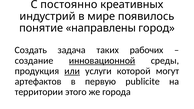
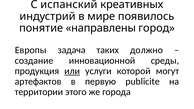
постоянно: постоянно -> испанский
Создать: Создать -> Европы
рабочих: рабочих -> должно
инновационной underline: present -> none
